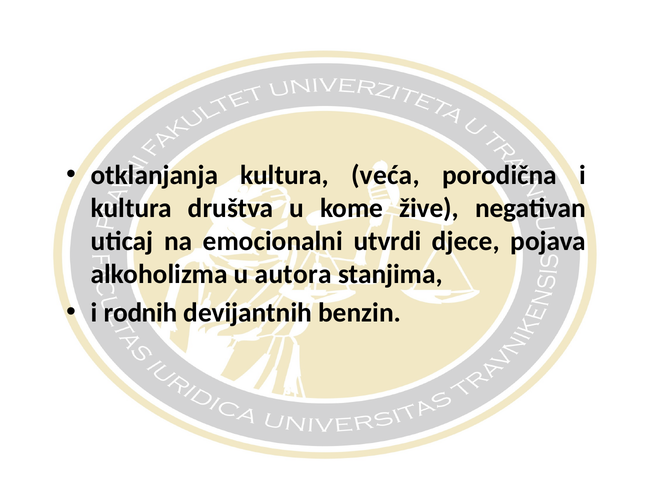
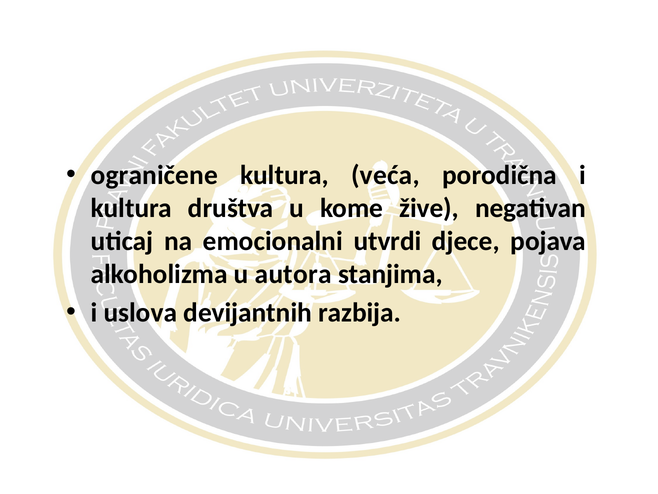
otklanjanja: otklanjanja -> ograničene
rodnih: rodnih -> uslova
benzin: benzin -> razbija
